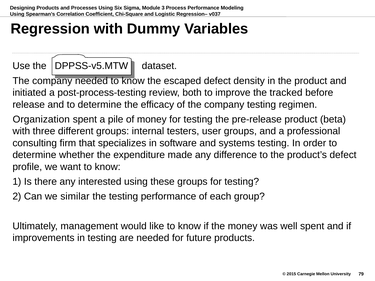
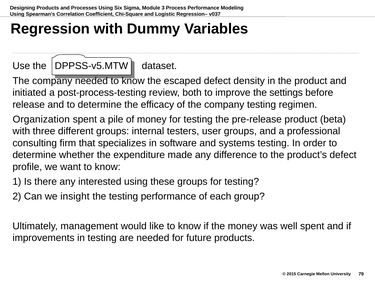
tracked: tracked -> settings
similar: similar -> insight
